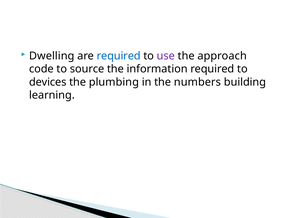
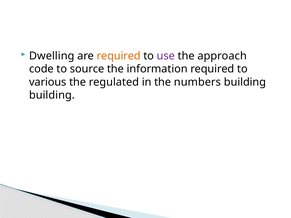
required at (119, 56) colour: blue -> orange
devices: devices -> various
plumbing: plumbing -> regulated
learning at (52, 95): learning -> building
